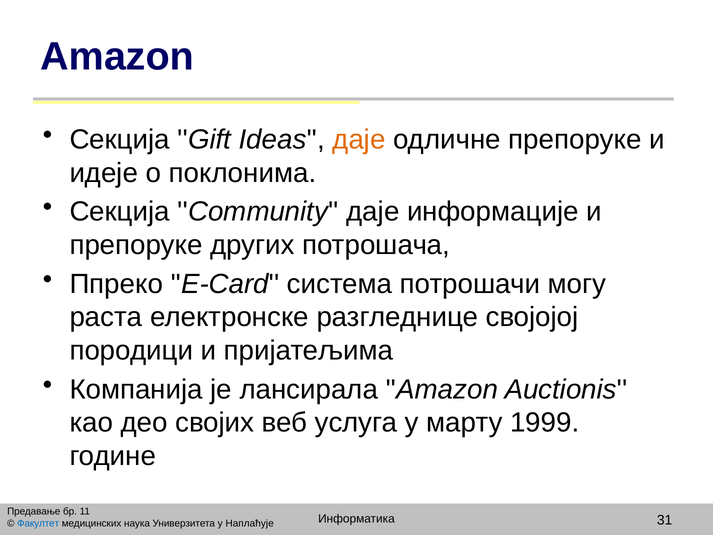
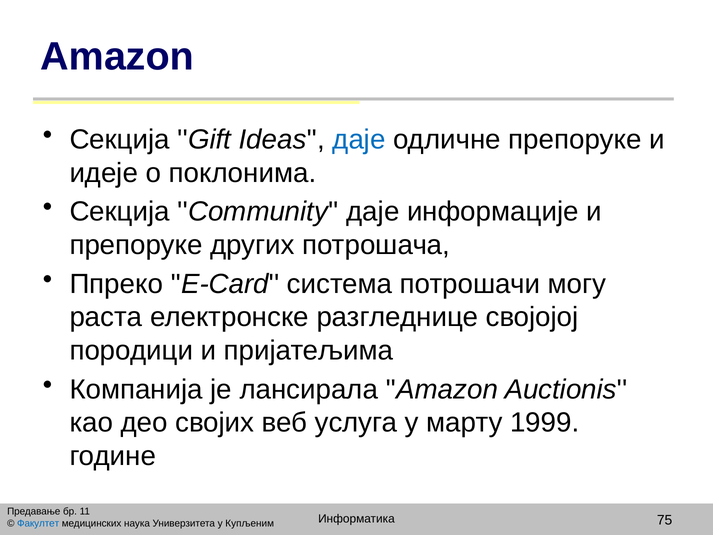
даје at (359, 139) colour: orange -> blue
31: 31 -> 75
Наплаћује: Наплаћује -> Купљеним
